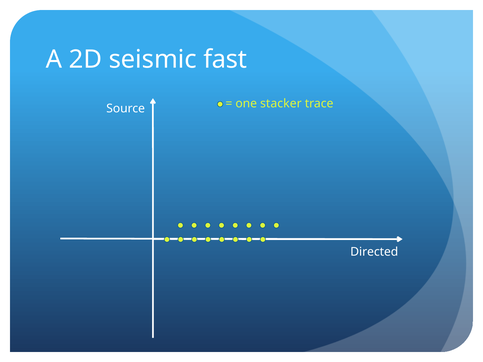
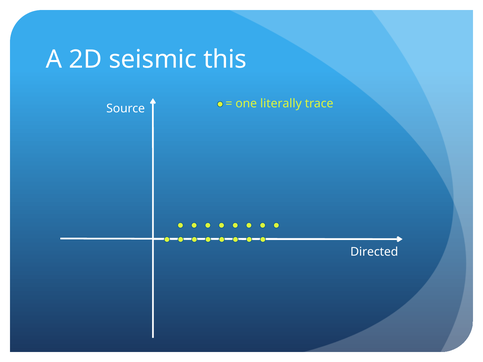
fast: fast -> this
stacker: stacker -> literally
